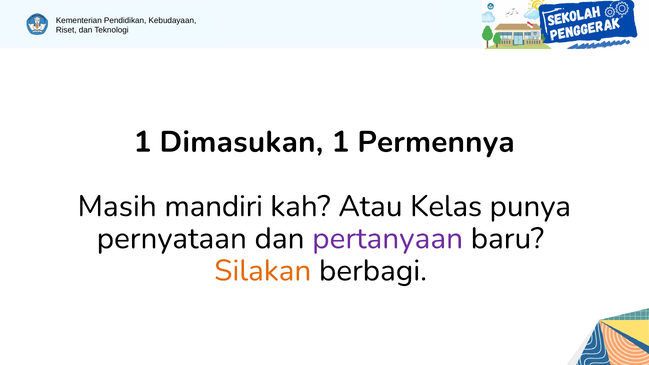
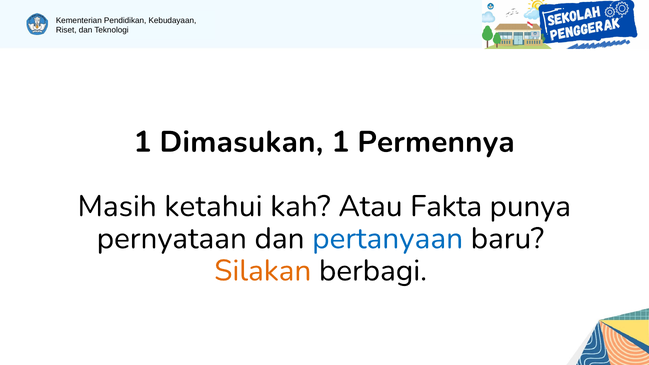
mandiri: mandiri -> ketahui
Kelas: Kelas -> Fakta
pertanyaan colour: purple -> blue
